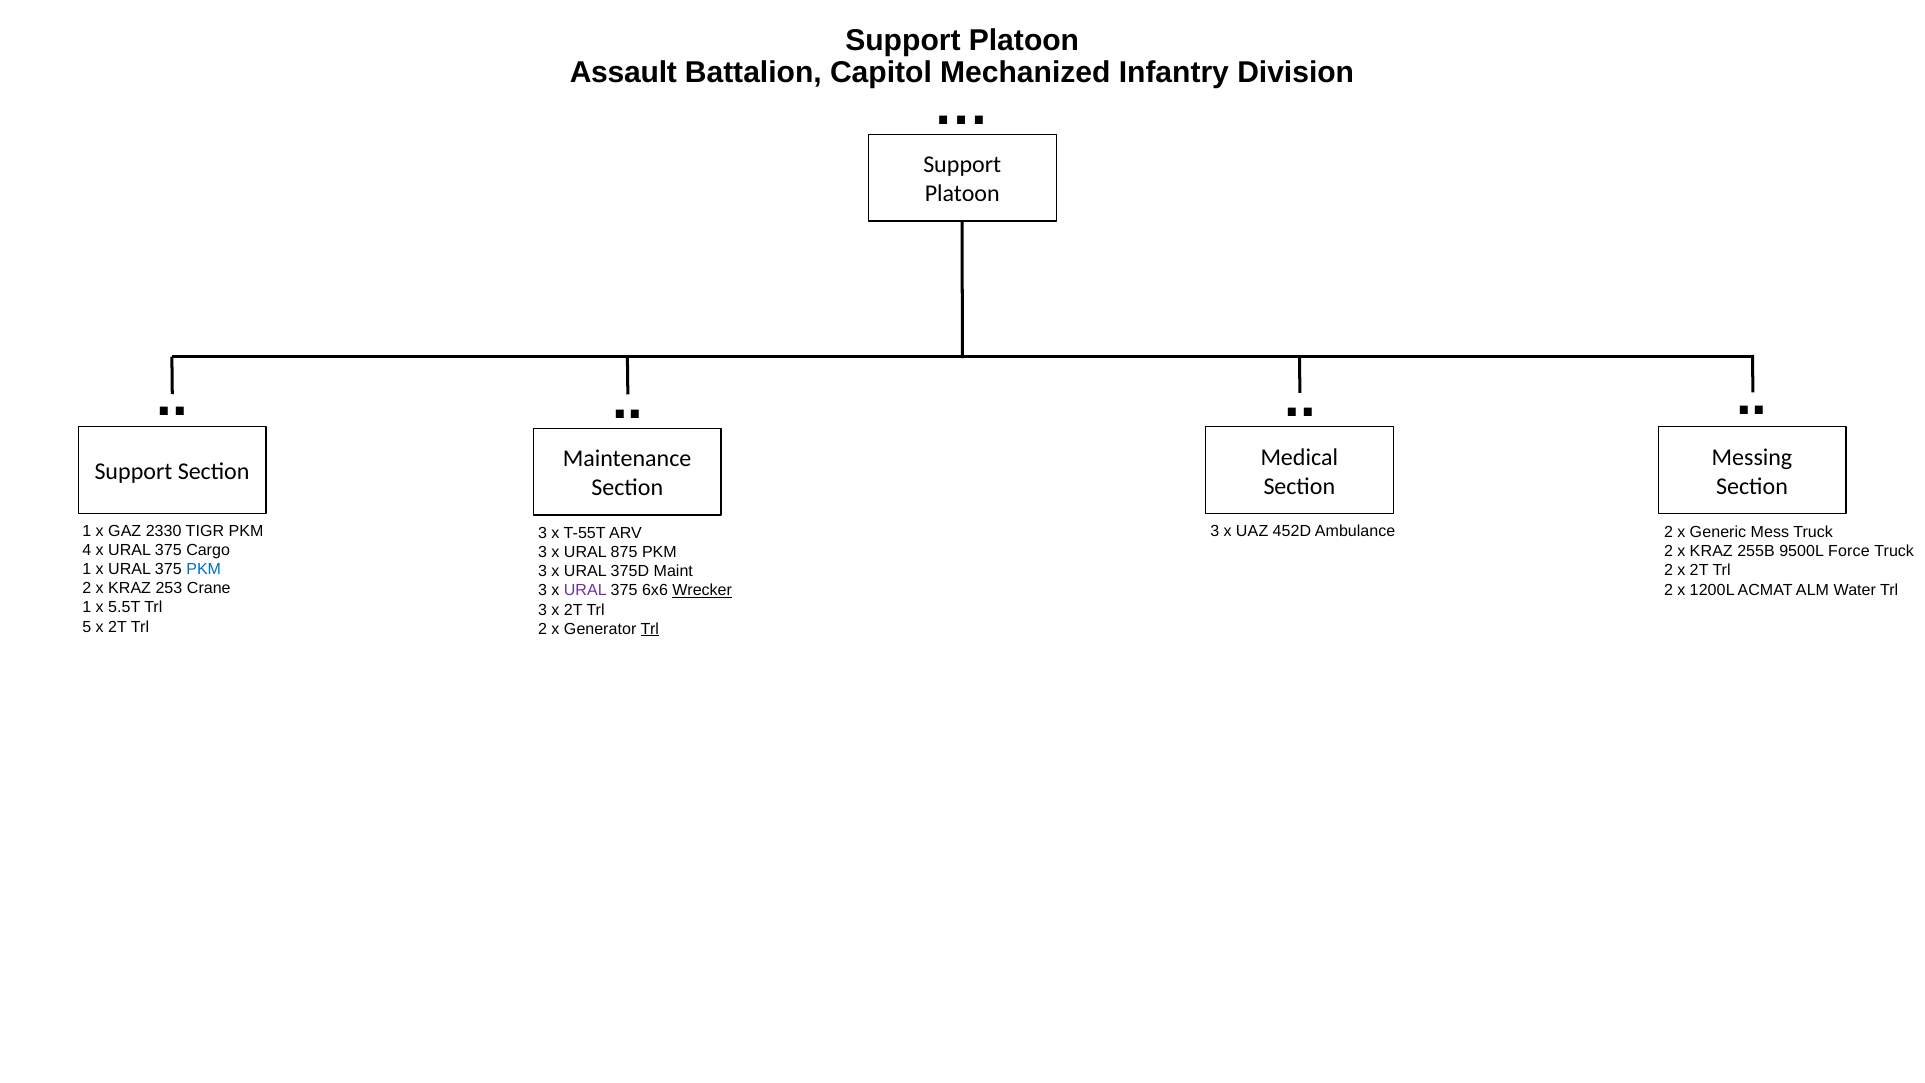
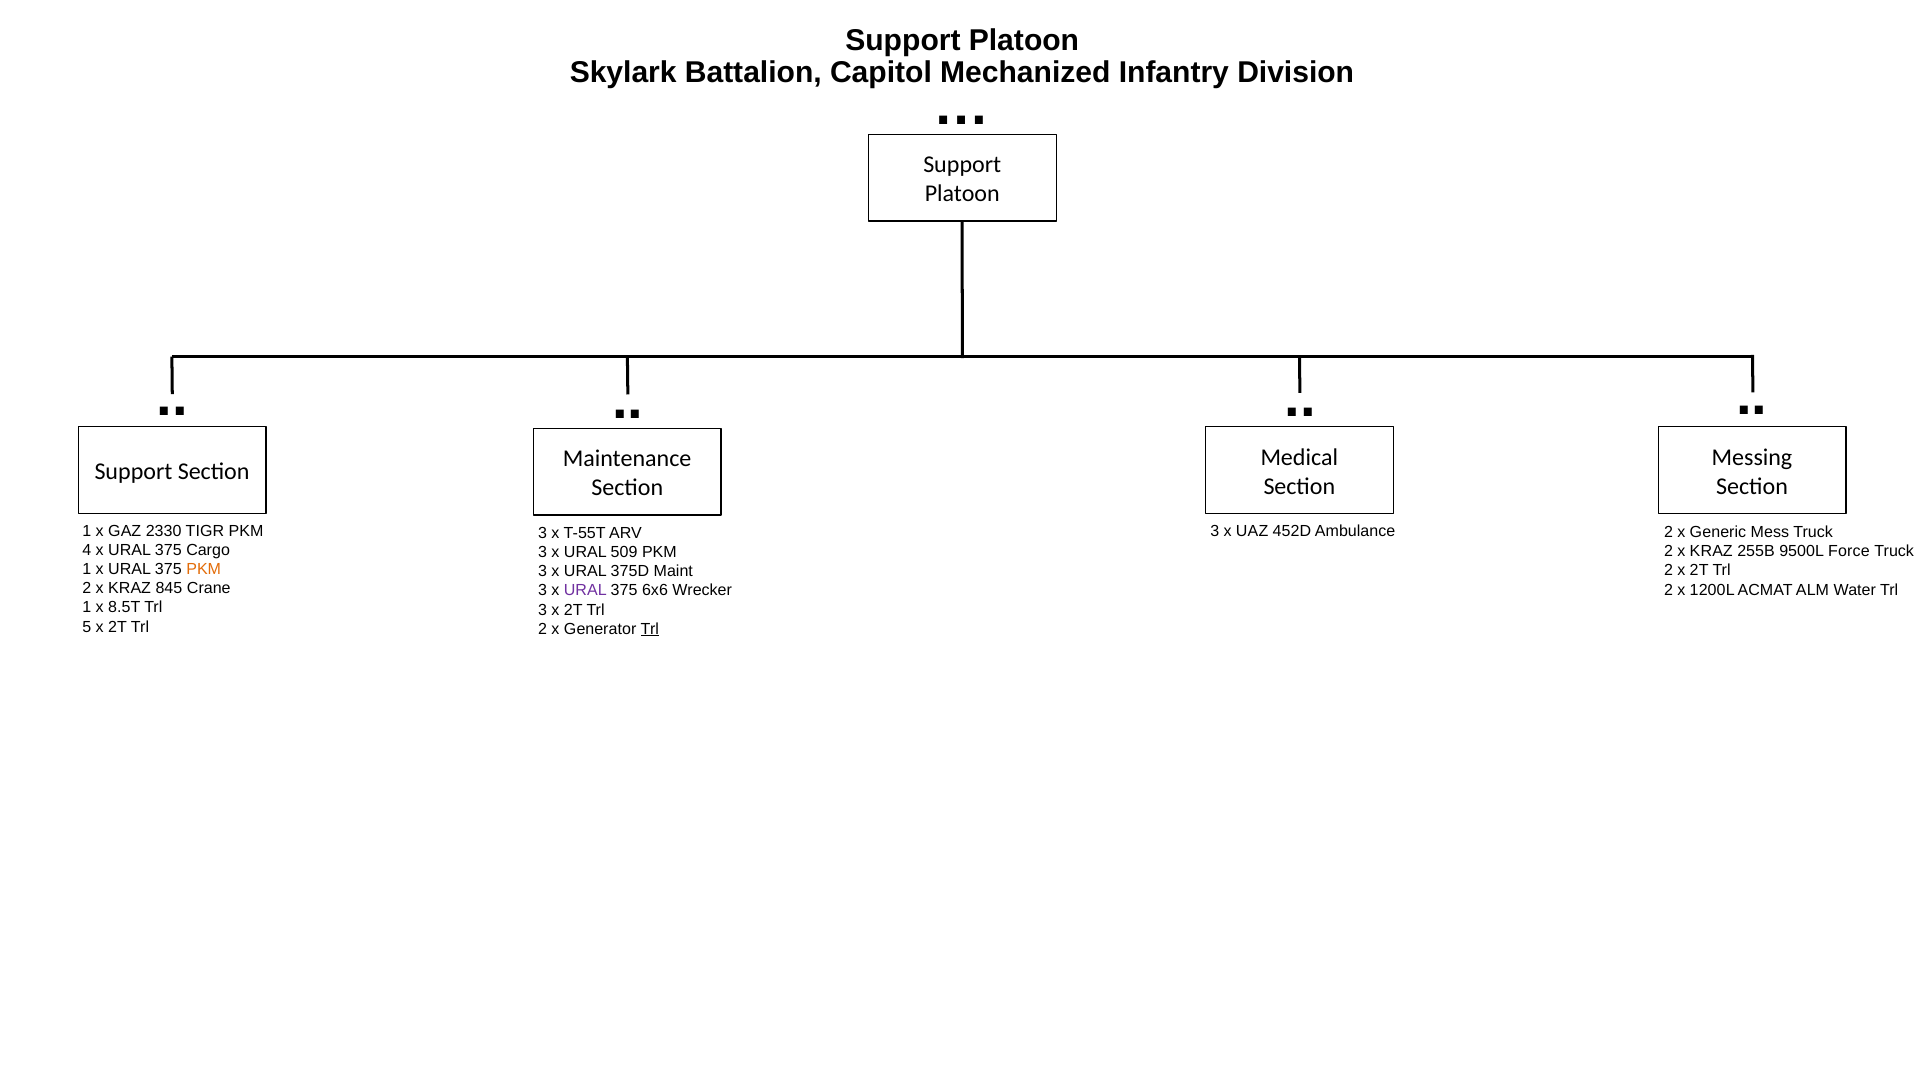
Assault: Assault -> Skylark
875: 875 -> 509
PKM at (204, 569) colour: blue -> orange
253: 253 -> 845
Wrecker underline: present -> none
5.5T: 5.5T -> 8.5T
